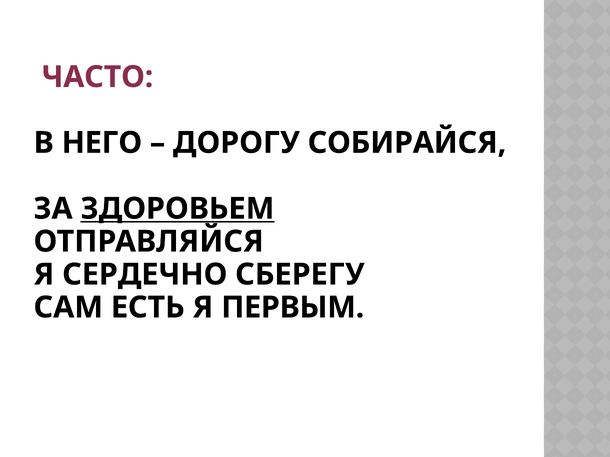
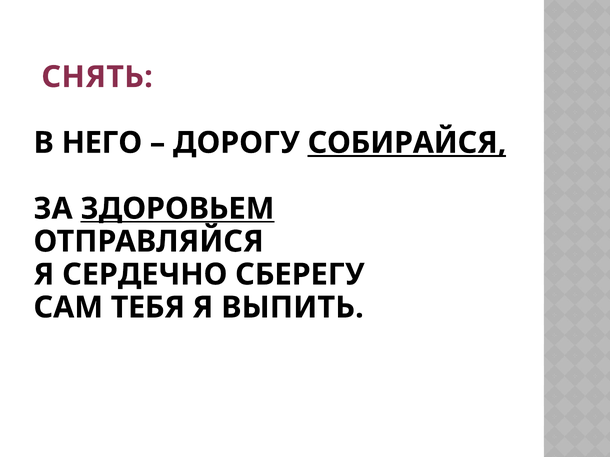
ЧАСТО: ЧАСТО -> СНЯТЬ
СОБИРАЙСЯ underline: none -> present
ЕСТЬ: ЕСТЬ -> ТЕБЯ
ПЕРВЫМ: ПЕРВЫМ -> ВЫПИТЬ
